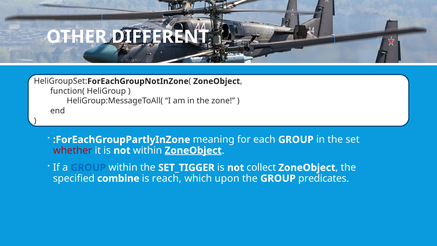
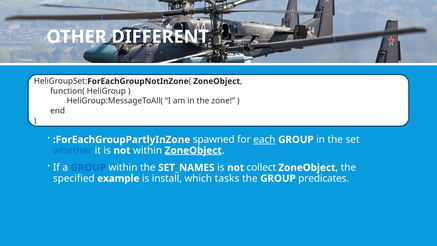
meaning: meaning -> spawned
each underline: none -> present
whether colour: red -> blue
SET_TIGGER: SET_TIGGER -> SET_NAMES
combine: combine -> example
reach: reach -> install
upon: upon -> tasks
